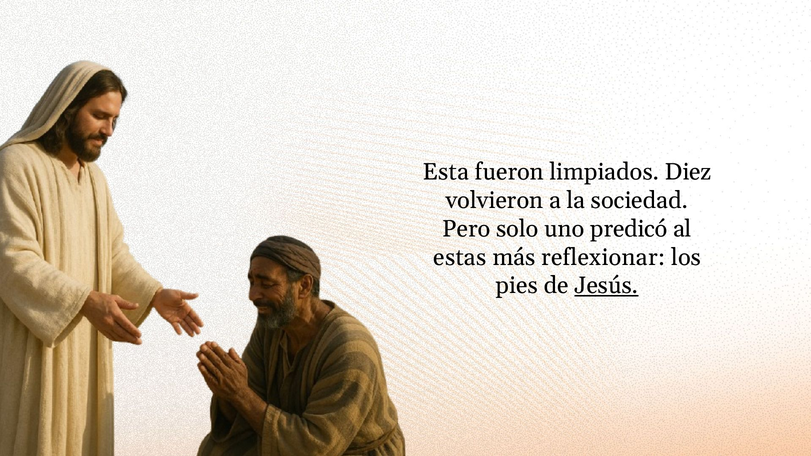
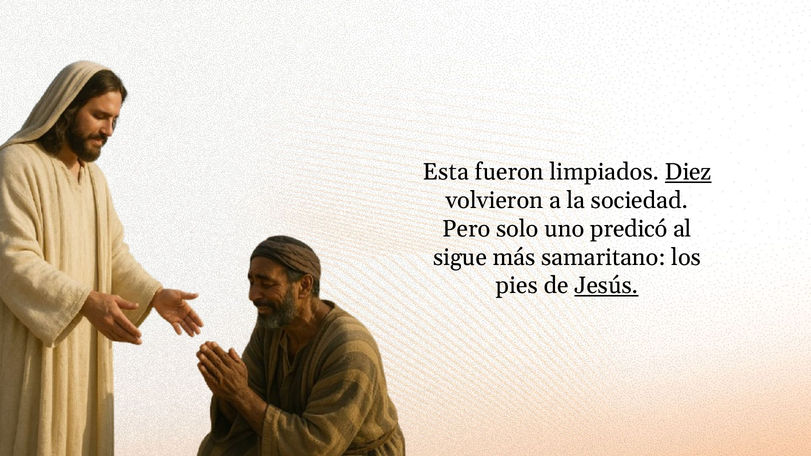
Diez underline: none -> present
estas: estas -> sigue
reflexionar: reflexionar -> samaritano
